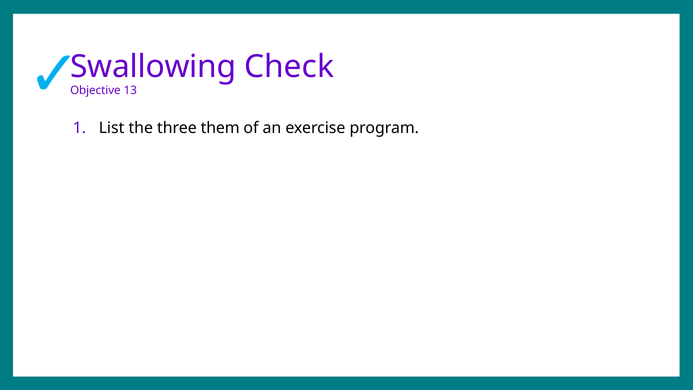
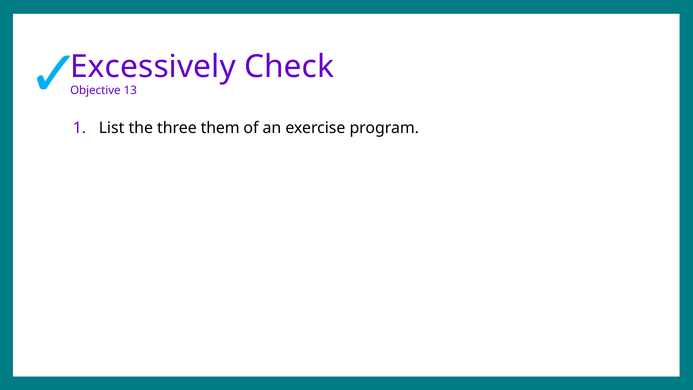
Swallowing: Swallowing -> Excessively
